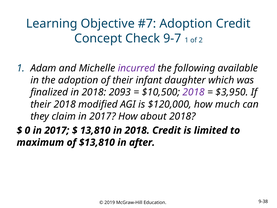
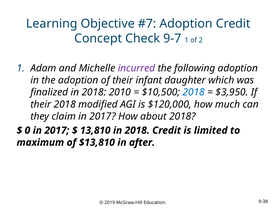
following available: available -> adoption
2093: 2093 -> 2010
2018 at (194, 92) colour: purple -> blue
